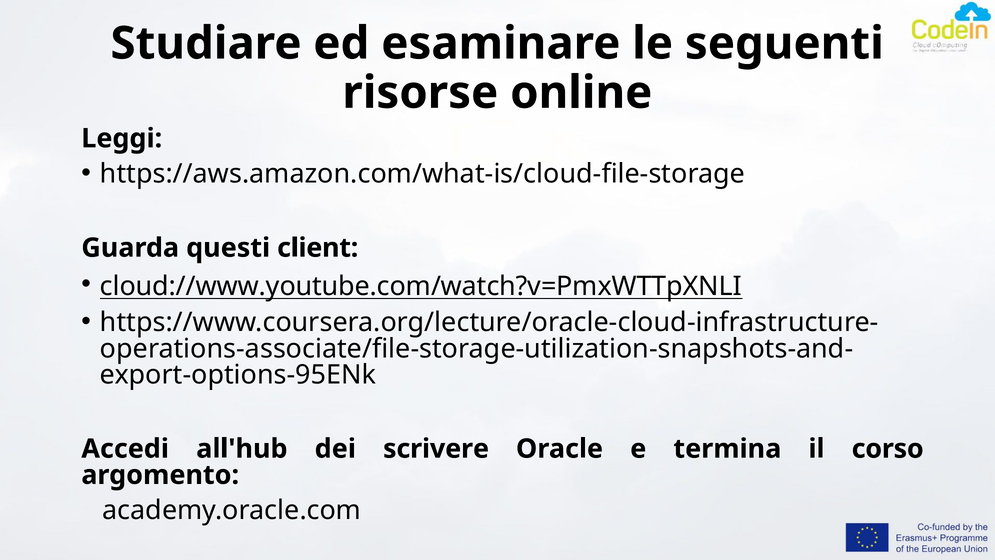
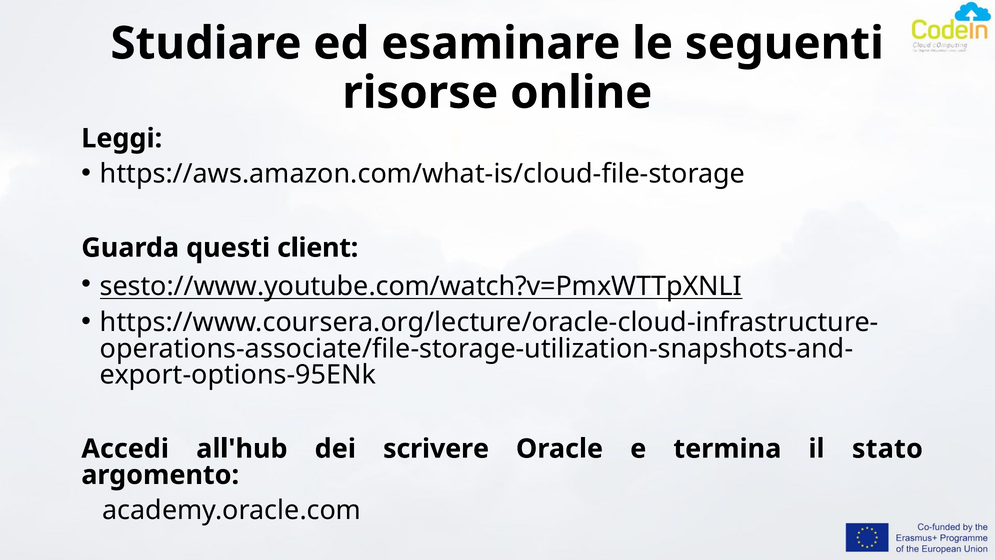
cloud://www.youtube.com/watch?v=PmxWTTpXNLI: cloud://www.youtube.com/watch?v=PmxWTTpXNLI -> sesto://www.youtube.com/watch?v=PmxWTTpXNLI
corso: corso -> stato
